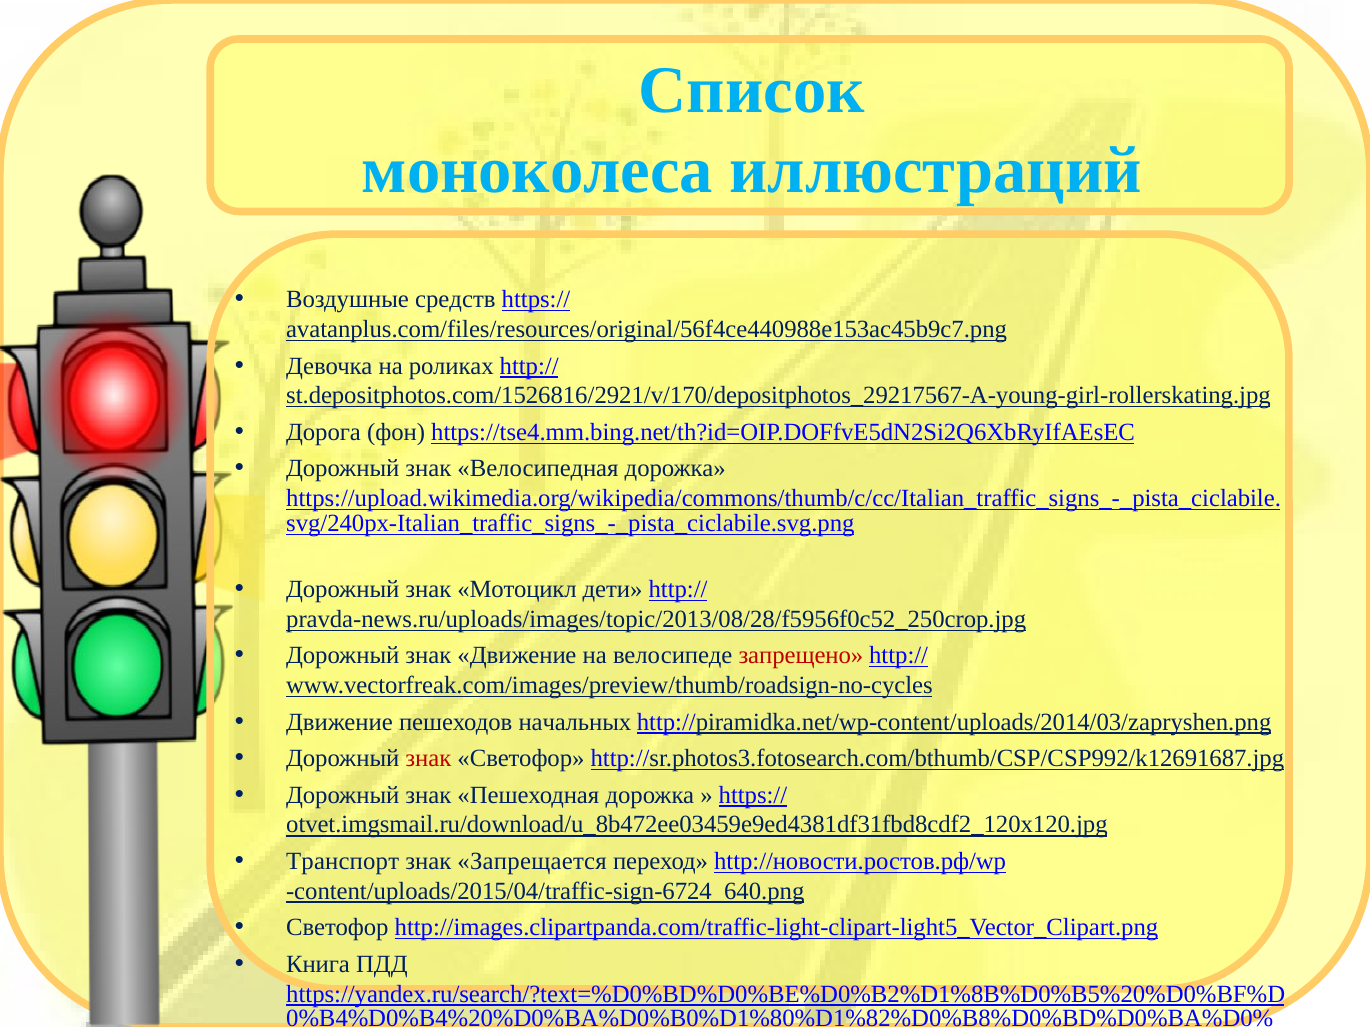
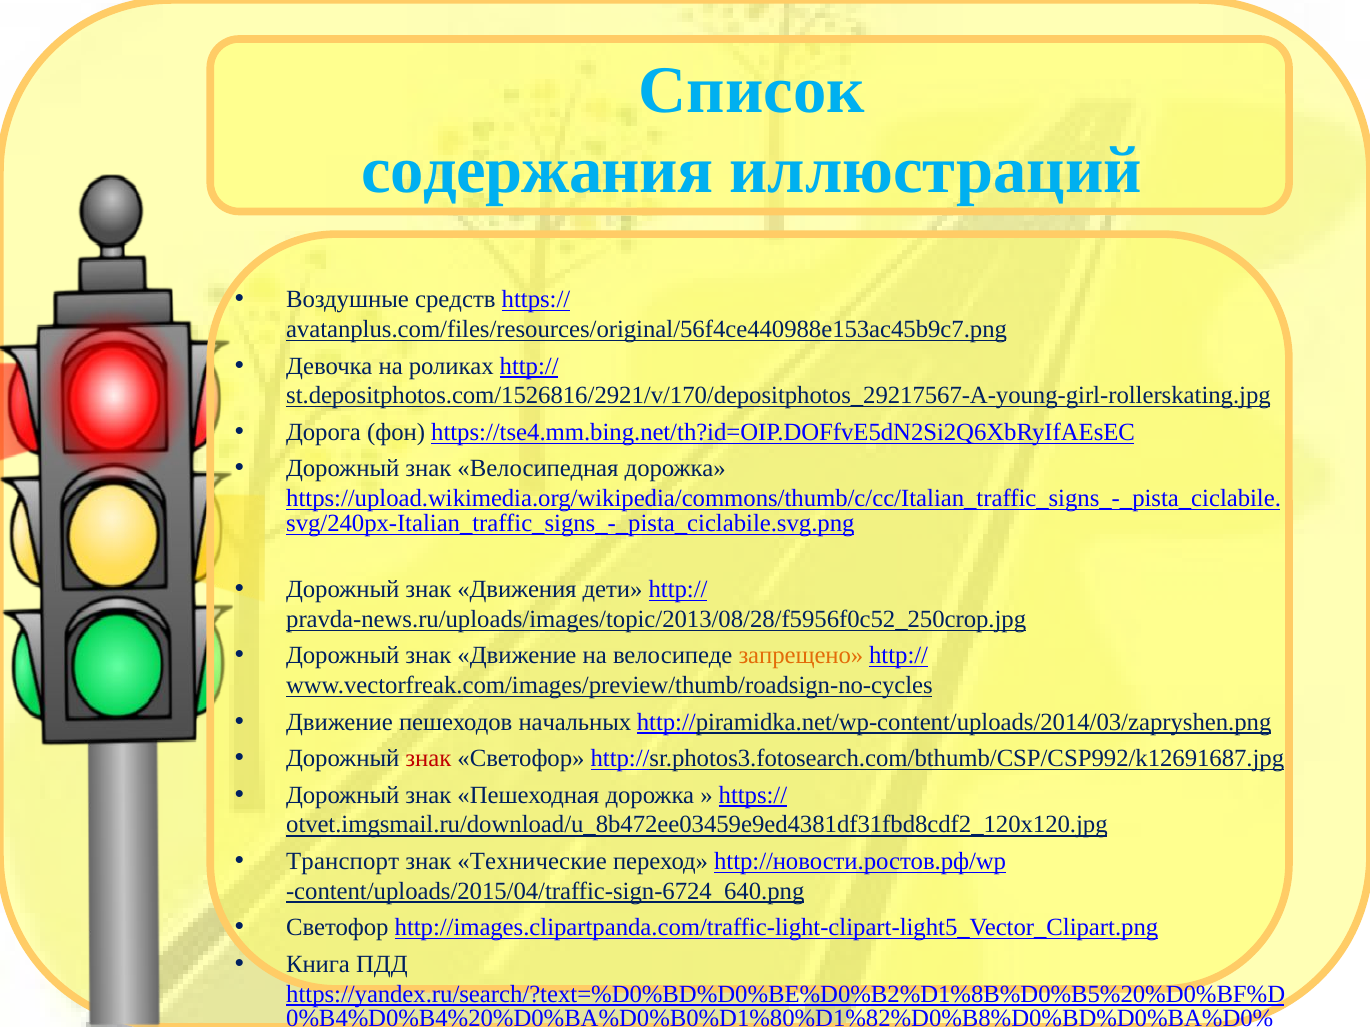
моноколеса: моноколеса -> содержания
Мотоцикл: Мотоцикл -> Движения
запрещено colour: red -> orange
Запрещается: Запрещается -> Технические
